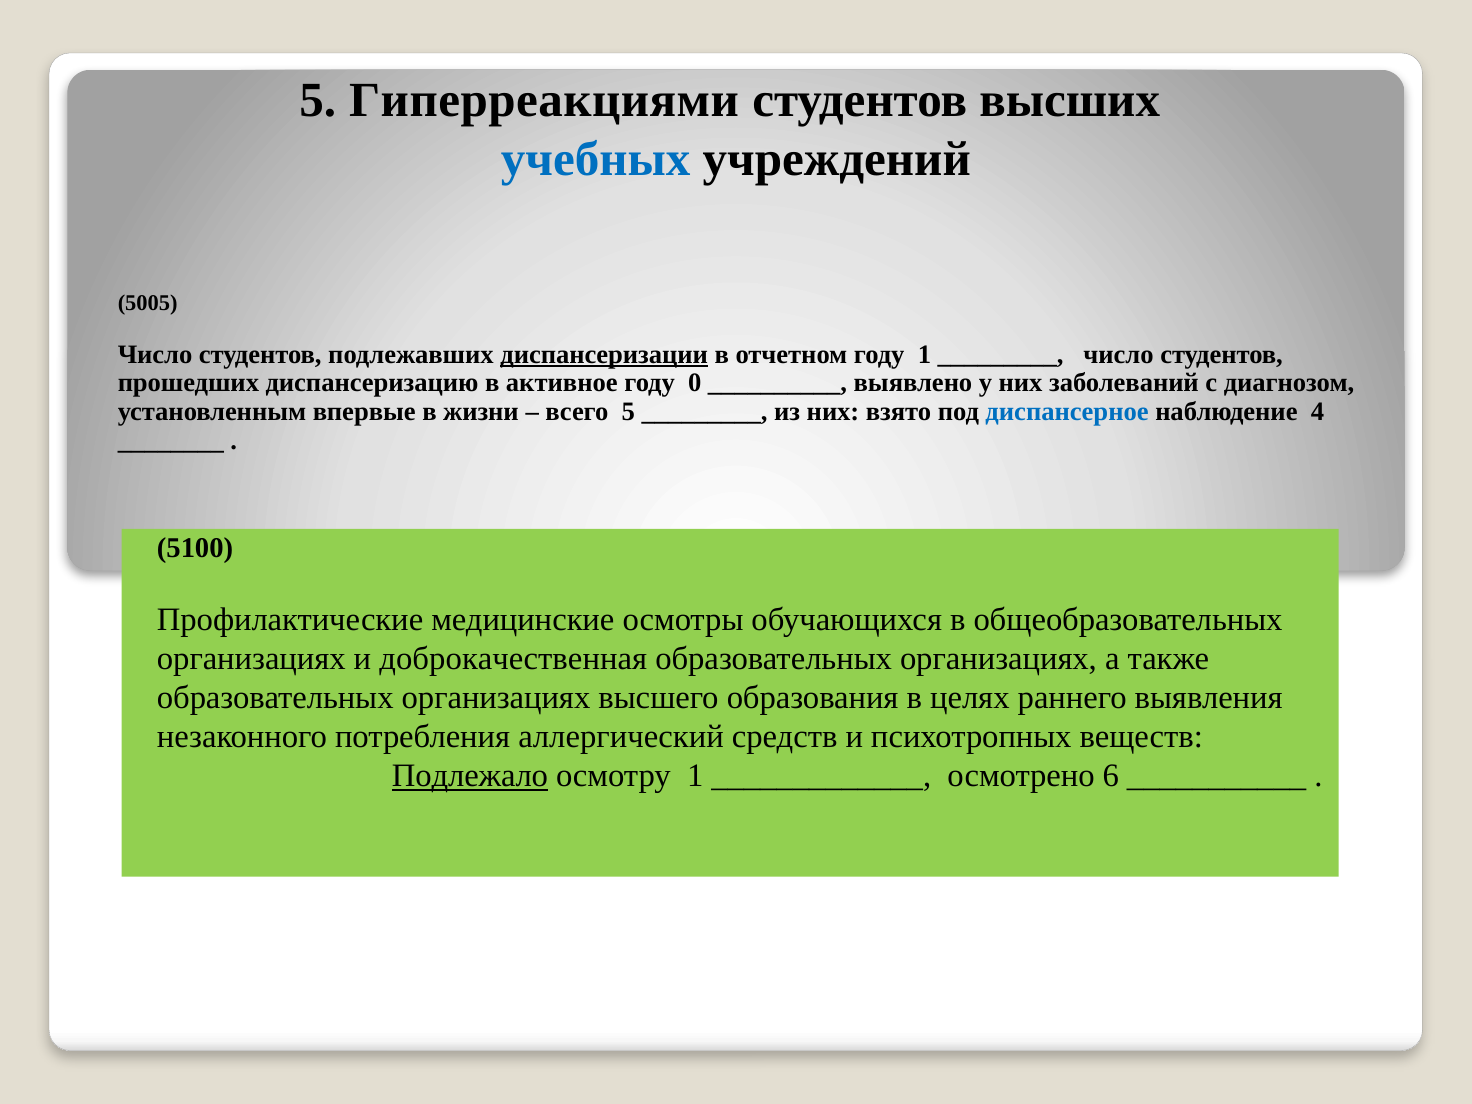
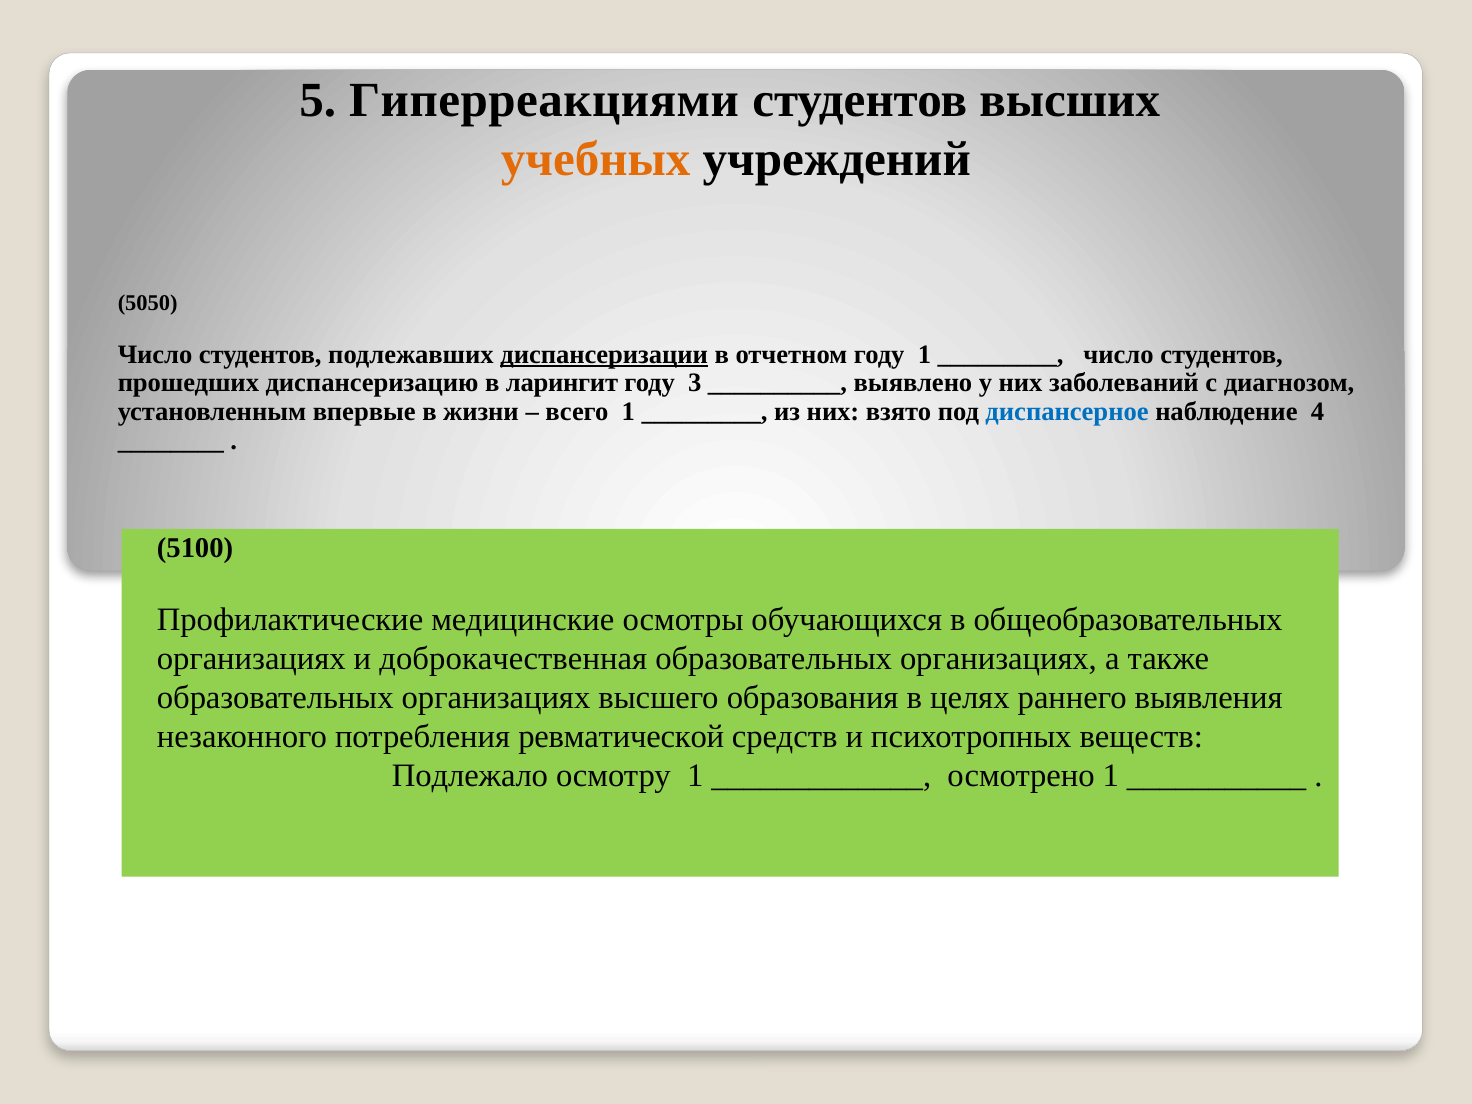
учебных colour: blue -> orange
5005: 5005 -> 5050
активное: активное -> ларингит
0: 0 -> 3
всего 5: 5 -> 1
аллергический: аллергический -> ревматической
Подлежало underline: present -> none
осмотрено 6: 6 -> 1
